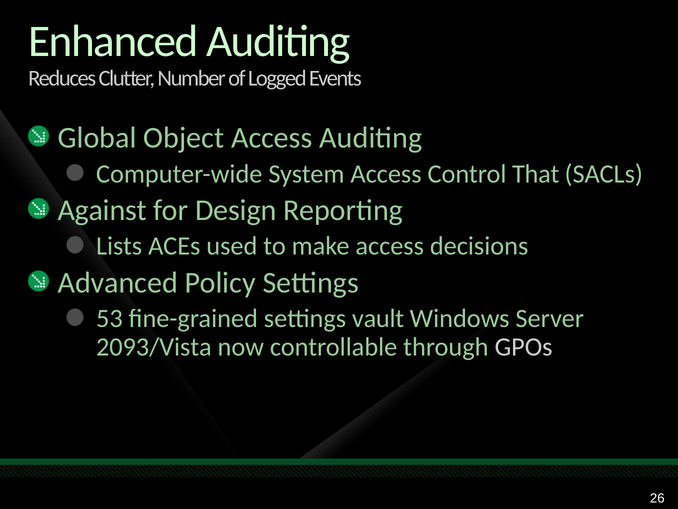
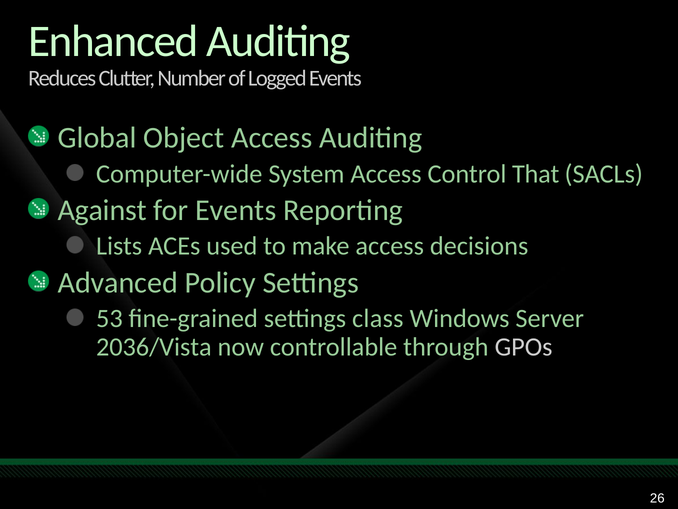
for Design: Design -> Events
vault: vault -> class
2093/Vista: 2093/Vista -> 2036/Vista
